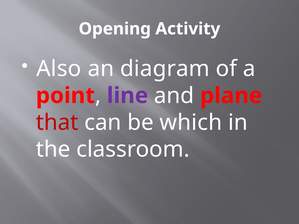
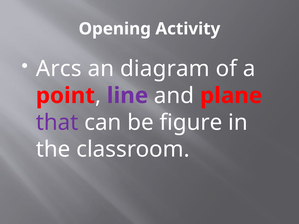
Also: Also -> Arcs
that colour: red -> purple
which: which -> figure
